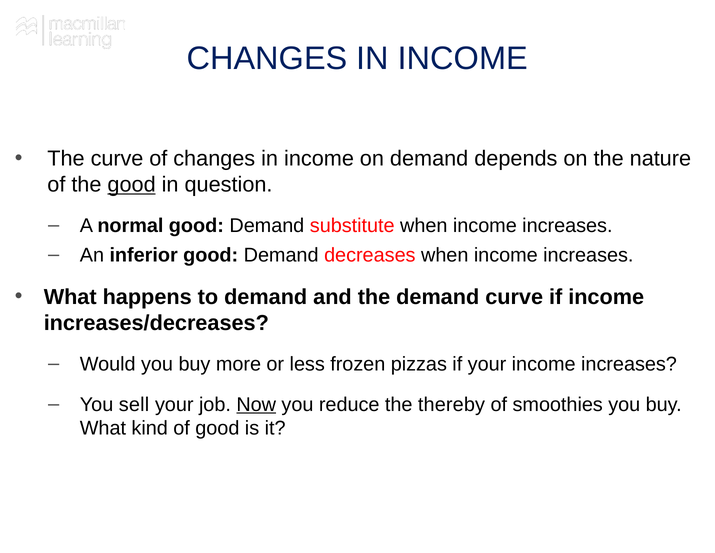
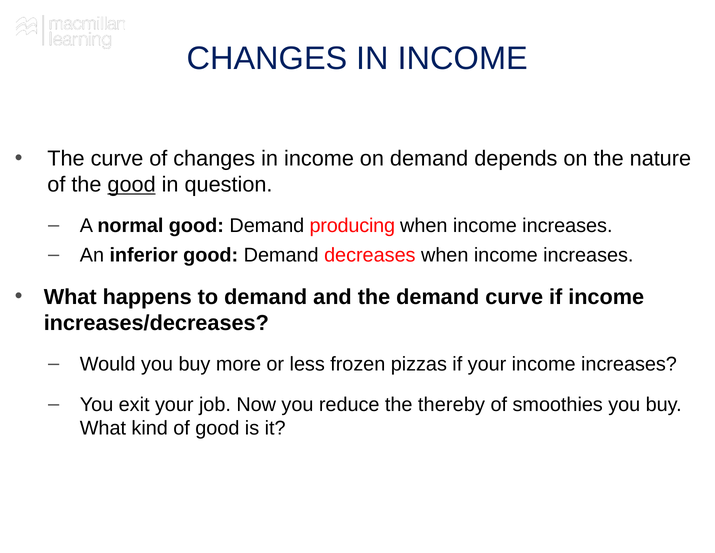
substitute: substitute -> producing
sell: sell -> exit
Now underline: present -> none
